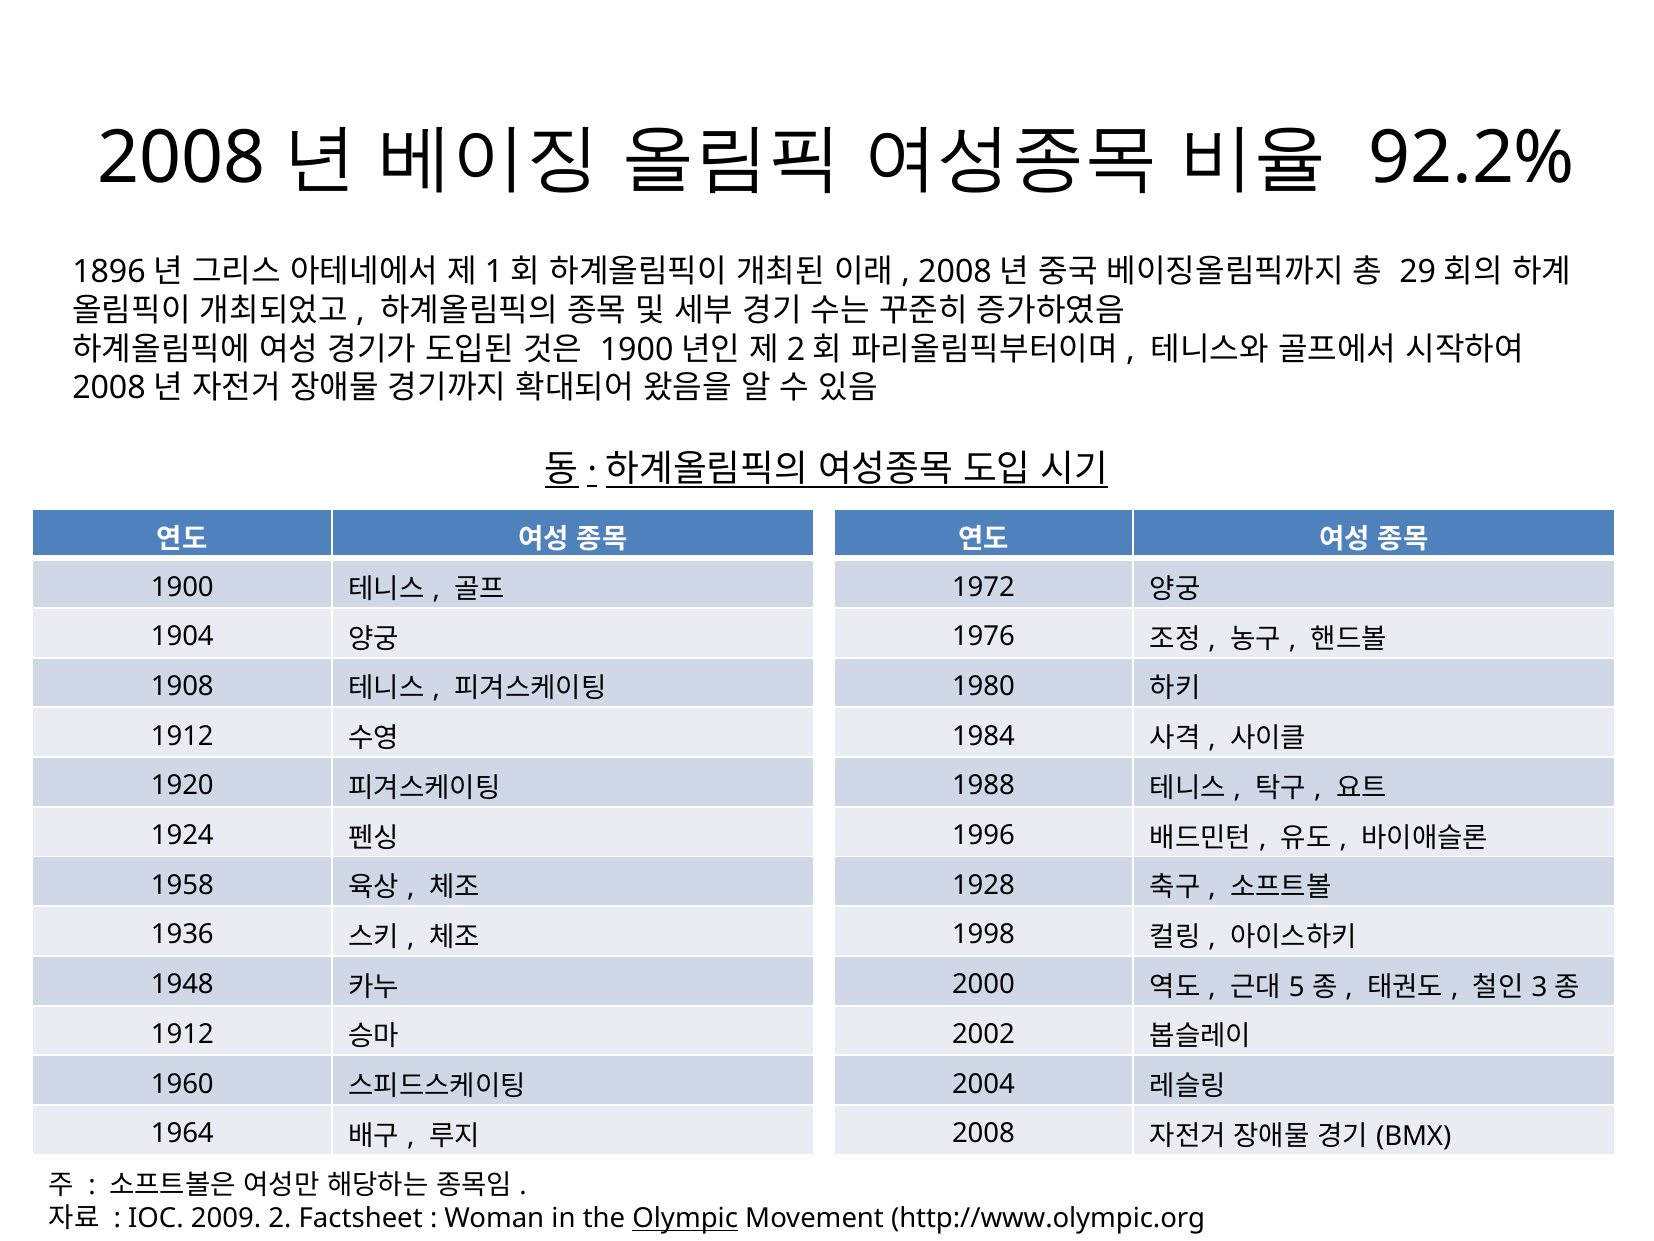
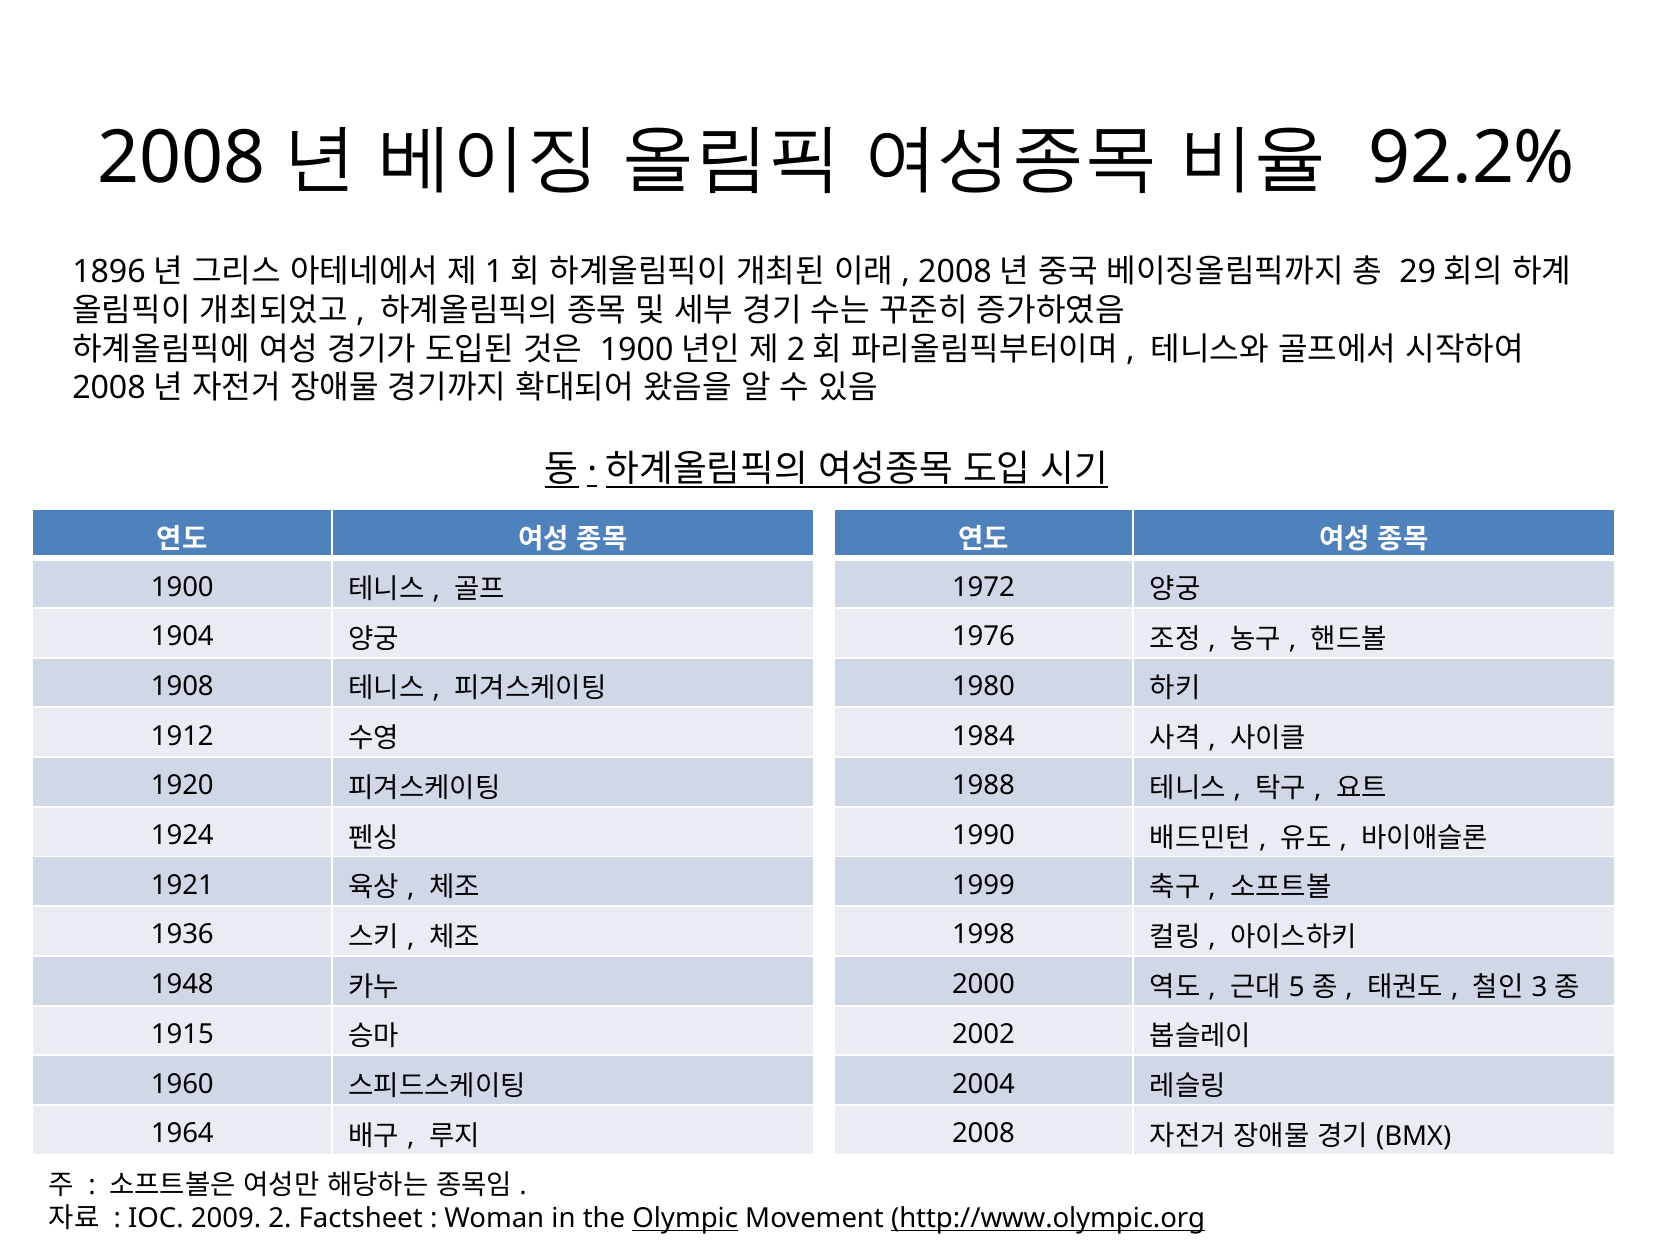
1996: 1996 -> 1990
1958: 1958 -> 1921
1928: 1928 -> 1999
1912 at (182, 1034): 1912 -> 1915
http://www.olympic.org underline: none -> present
